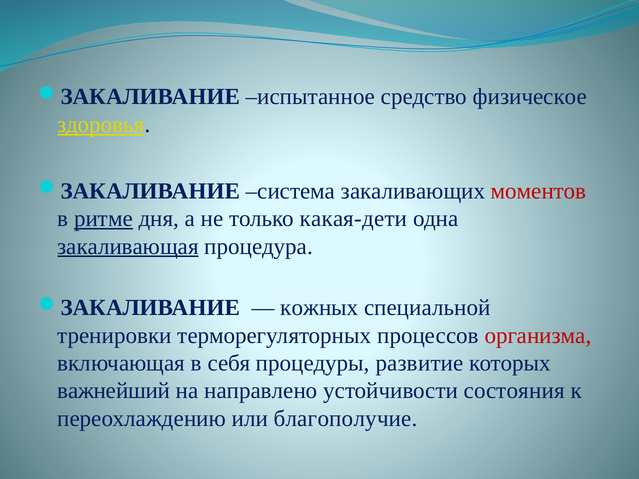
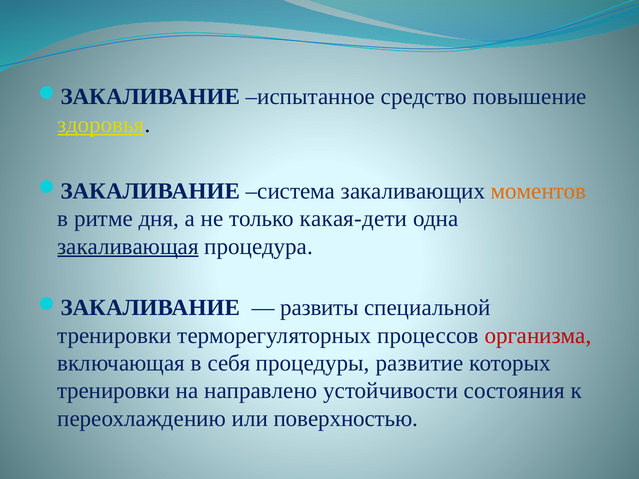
физическое: физическое -> повышение
моментов colour: red -> orange
ритме underline: present -> none
кожных: кожных -> развиты
важнейший at (114, 391): важнейший -> тренировки
благополучие: благополучие -> поверхностью
